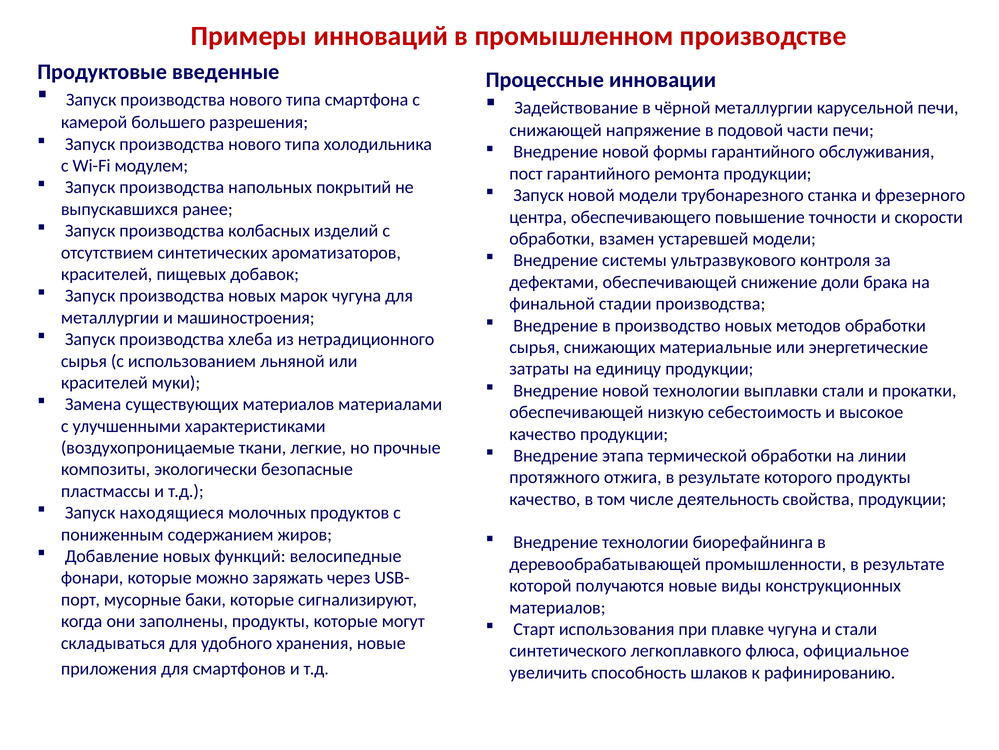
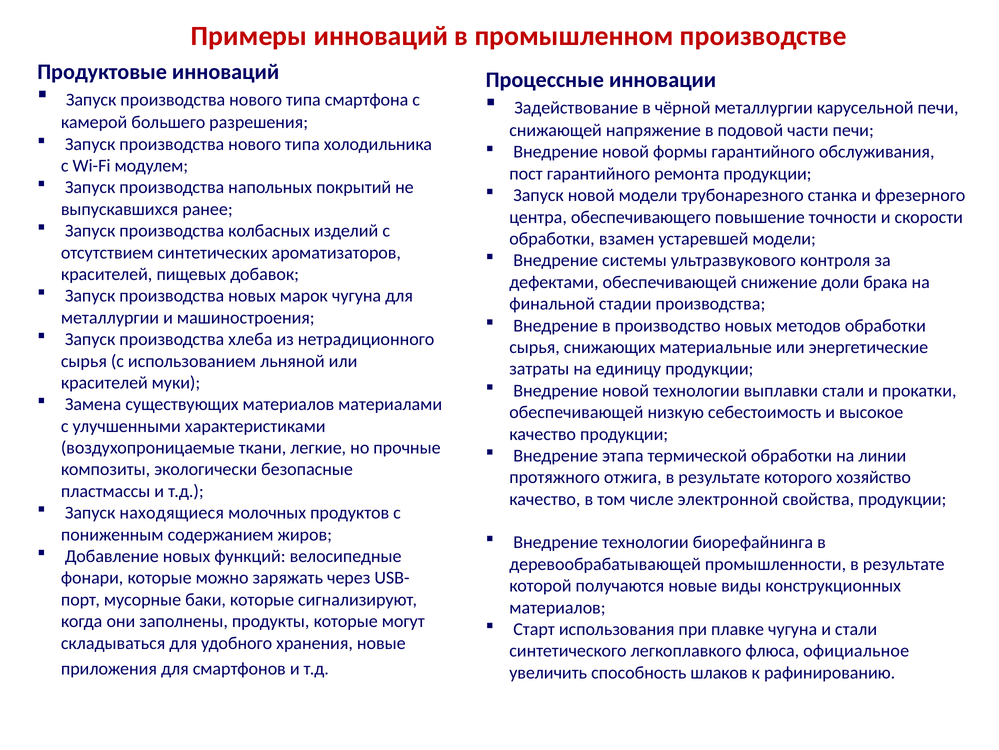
Продуктовые введенные: введенные -> инноваций
которого продукты: продукты -> хозяйство
деятельность: деятельность -> электронной
